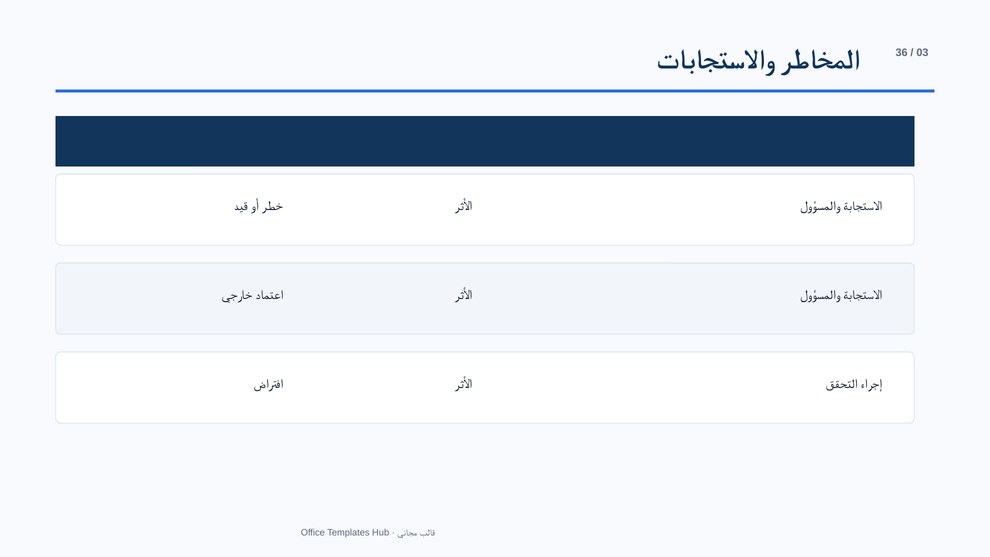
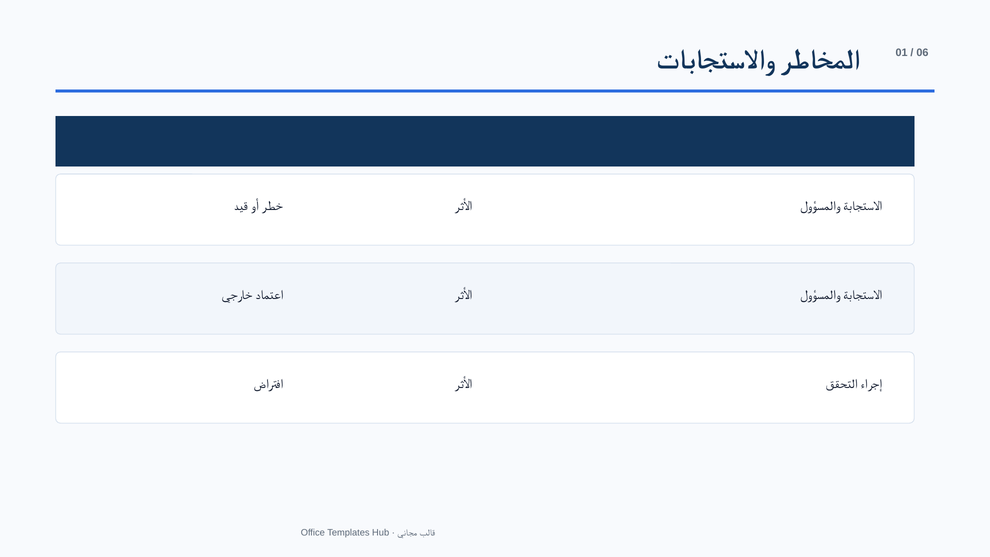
36: 36 -> 01
03: 03 -> 06
